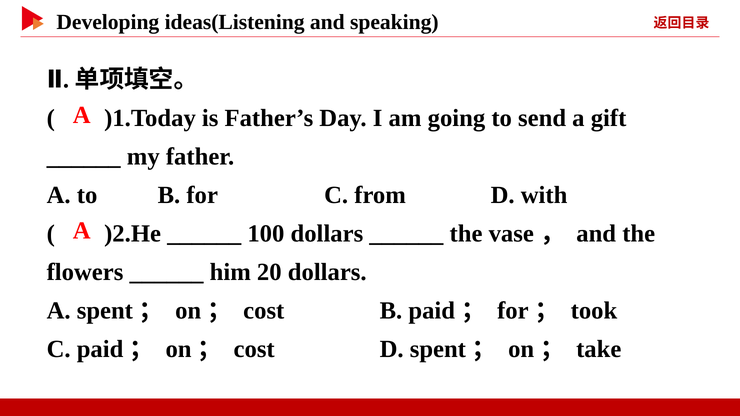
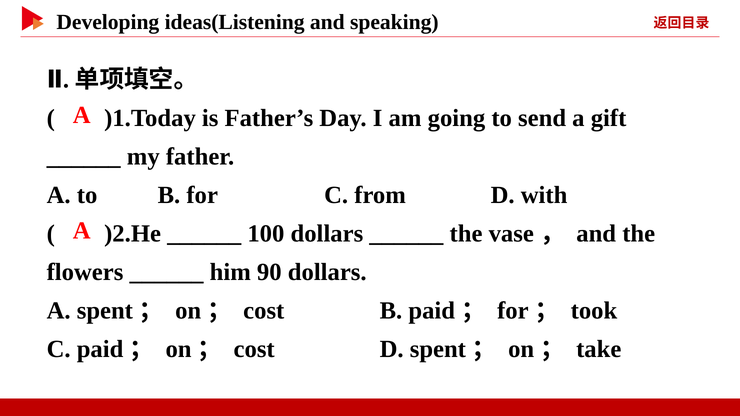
20: 20 -> 90
